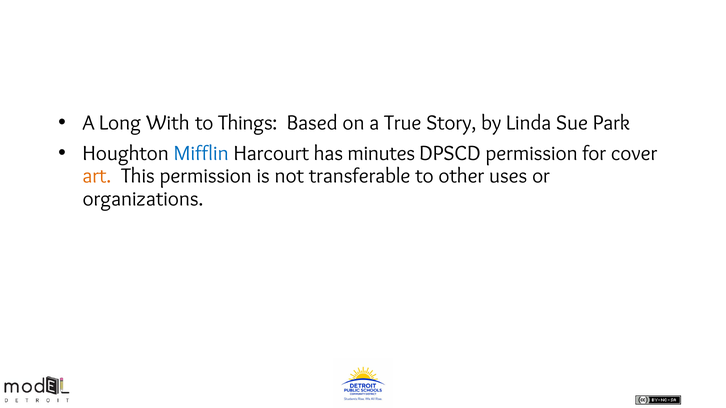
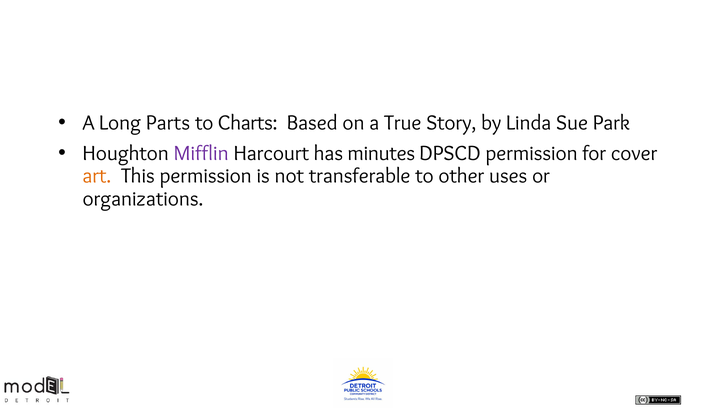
With: With -> Parts
Things: Things -> Charts
Mifflin colour: blue -> purple
